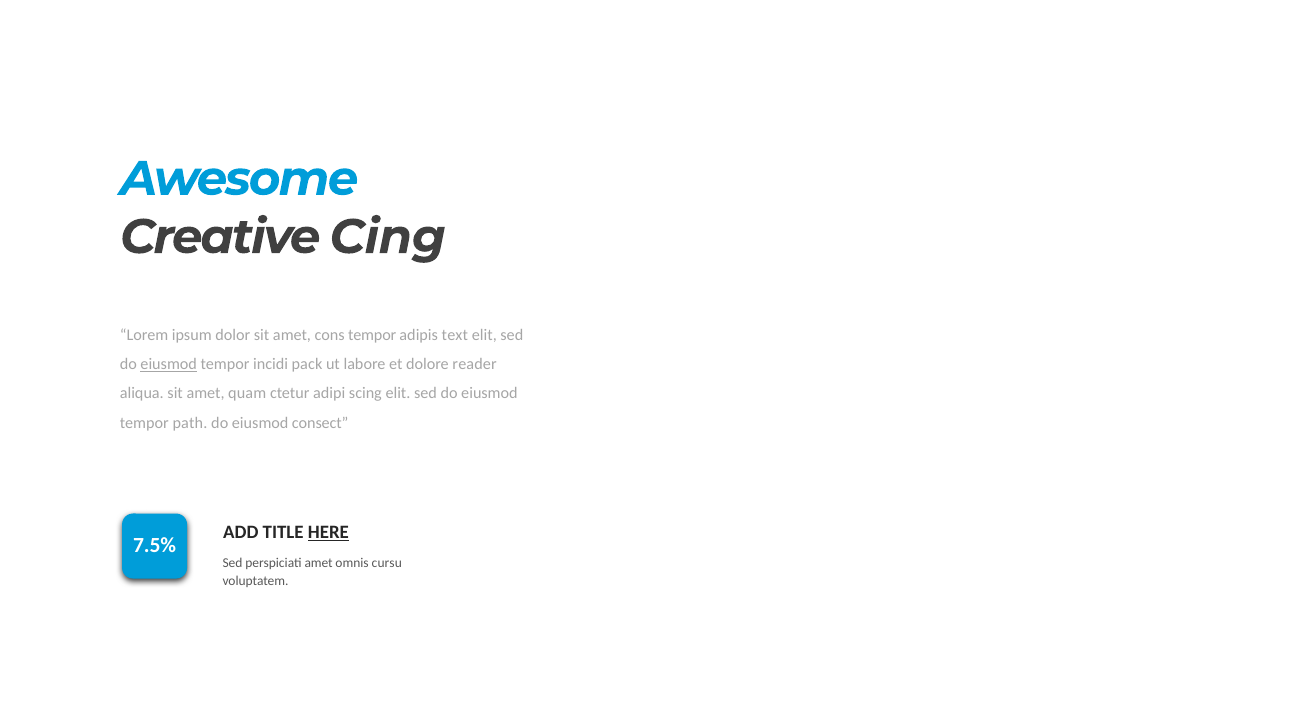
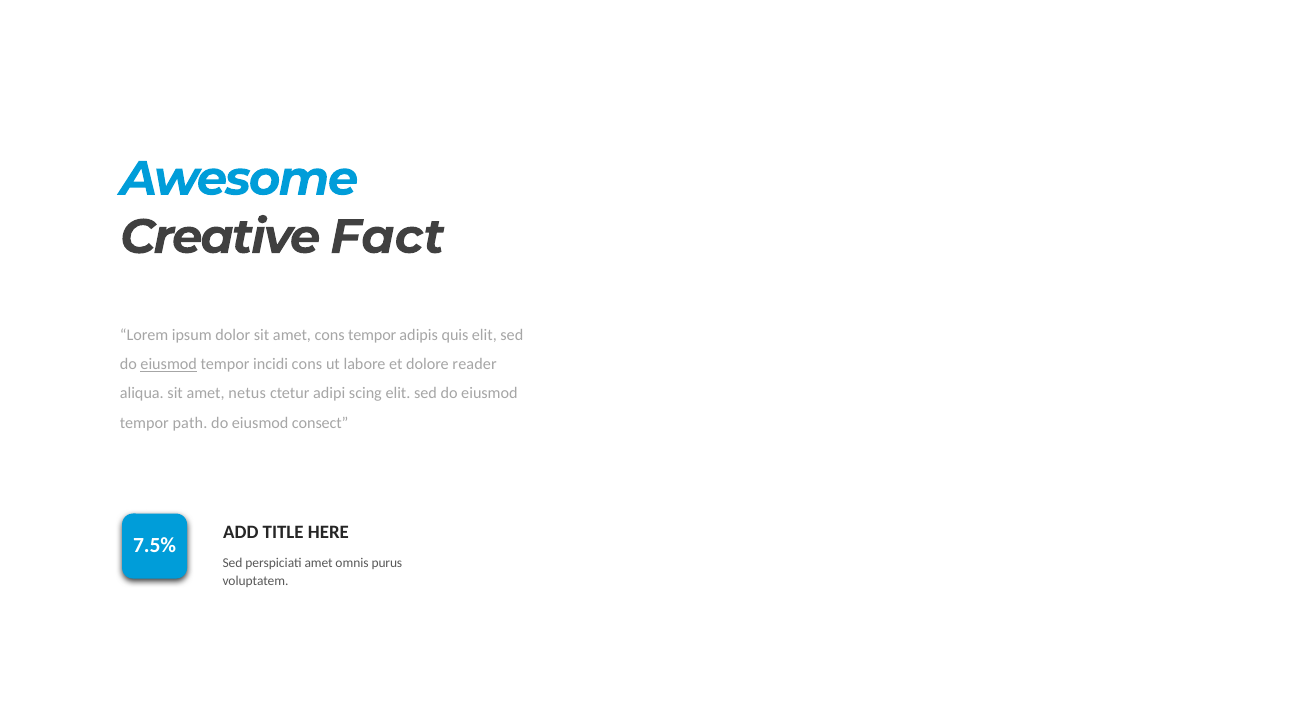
Cing: Cing -> Fact
text: text -> quis
incidi pack: pack -> cons
quam: quam -> netus
HERE underline: present -> none
cursu: cursu -> purus
